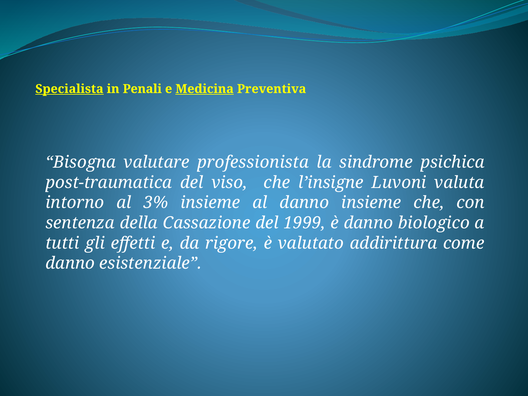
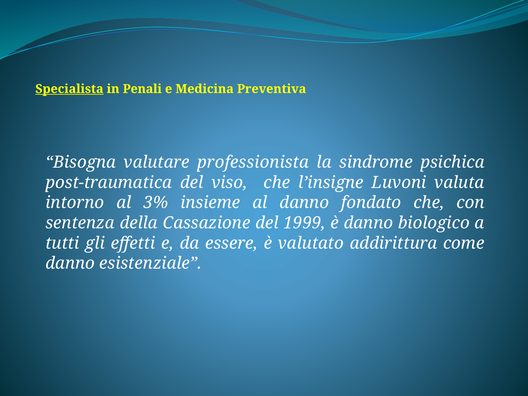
Medicina underline: present -> none
danno insieme: insieme -> fondato
rigore: rigore -> essere
